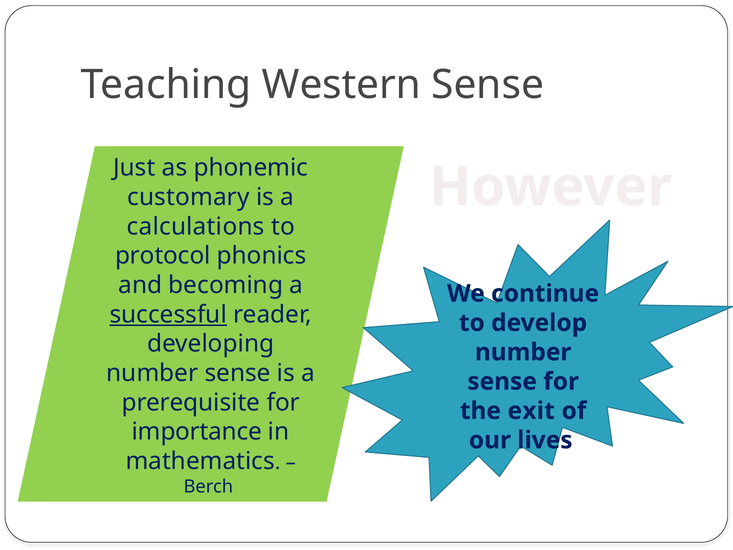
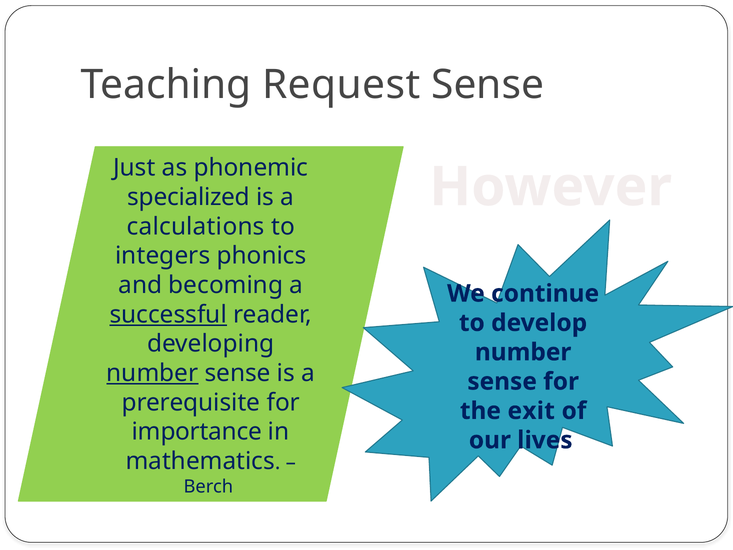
Western: Western -> Request
customary: customary -> specialized
protocol: protocol -> integers
number at (152, 373) underline: none -> present
